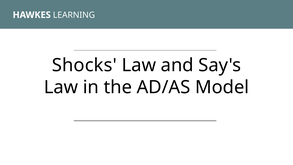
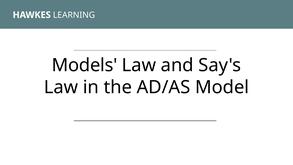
Shocks: Shocks -> Models
